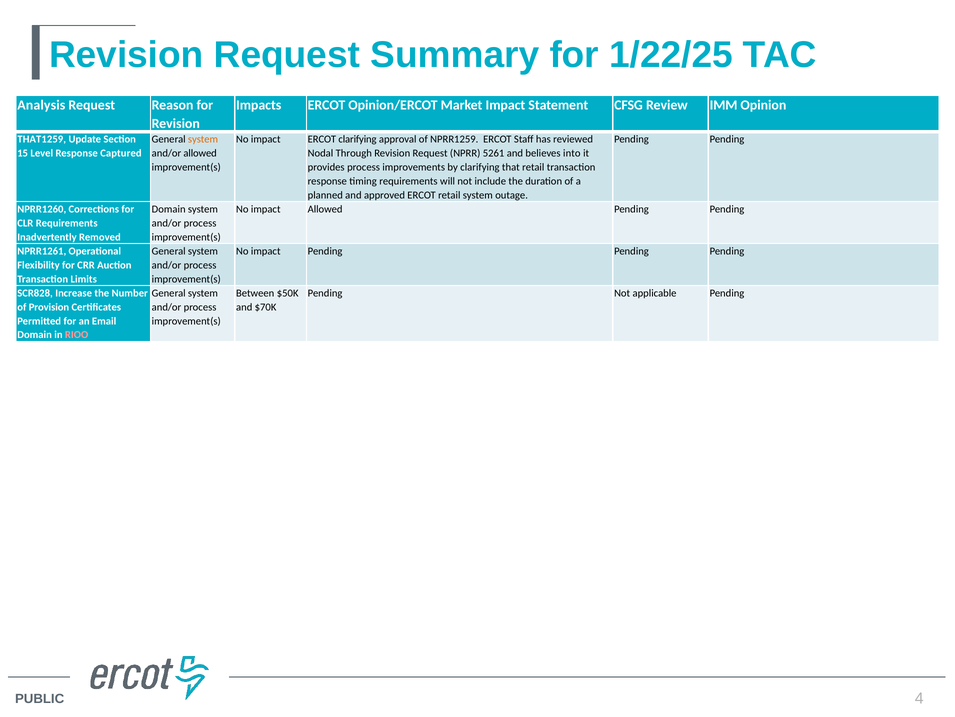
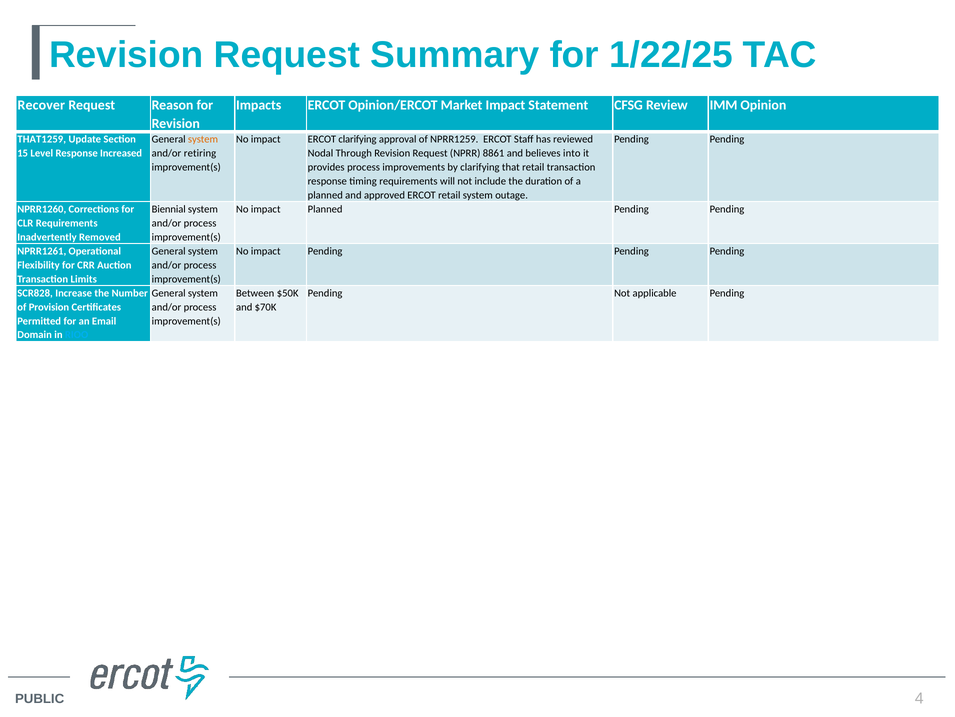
Analysis: Analysis -> Recover
Captured: Captured -> Increased
and/or allowed: allowed -> retiring
5261: 5261 -> 8861
Domain at (169, 209): Domain -> Biennial
impact Allowed: Allowed -> Planned
RIOO colour: pink -> light blue
